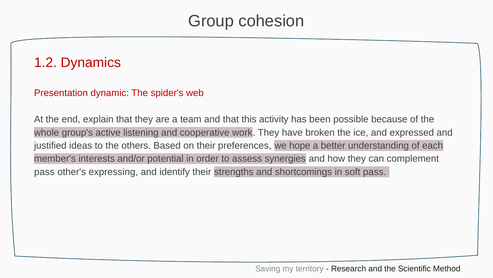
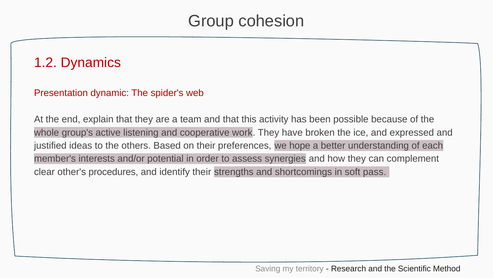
pass at (44, 172): pass -> clear
expressing: expressing -> procedures
